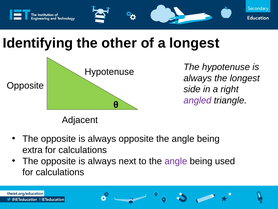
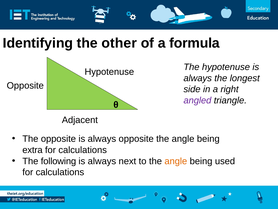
a longest: longest -> formula
opposite at (58, 161): opposite -> following
angle at (176, 161) colour: purple -> orange
